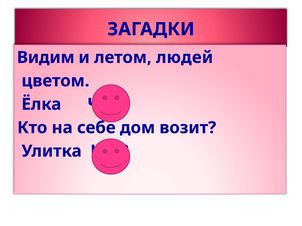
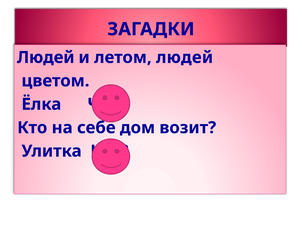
Видим at (46, 58): Видим -> Людей
